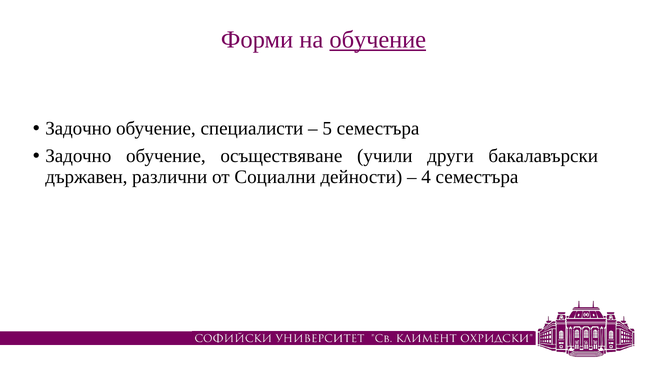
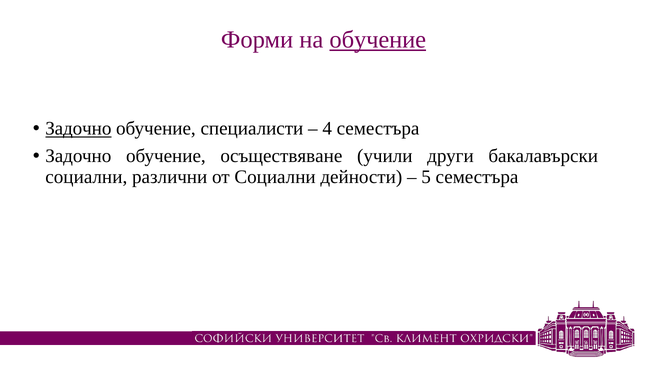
Задочно at (78, 129) underline: none -> present
5: 5 -> 4
държавен at (86, 177): държавен -> социални
4: 4 -> 5
